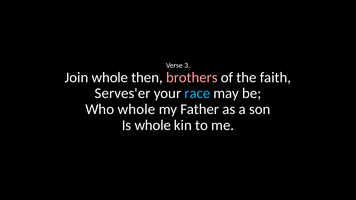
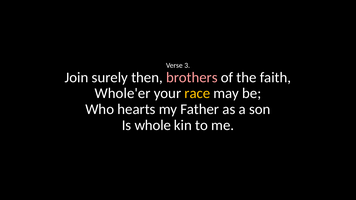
Join whole: whole -> surely
Serves'er: Serves'er -> Whole'er
race colour: light blue -> yellow
Who whole: whole -> hearts
